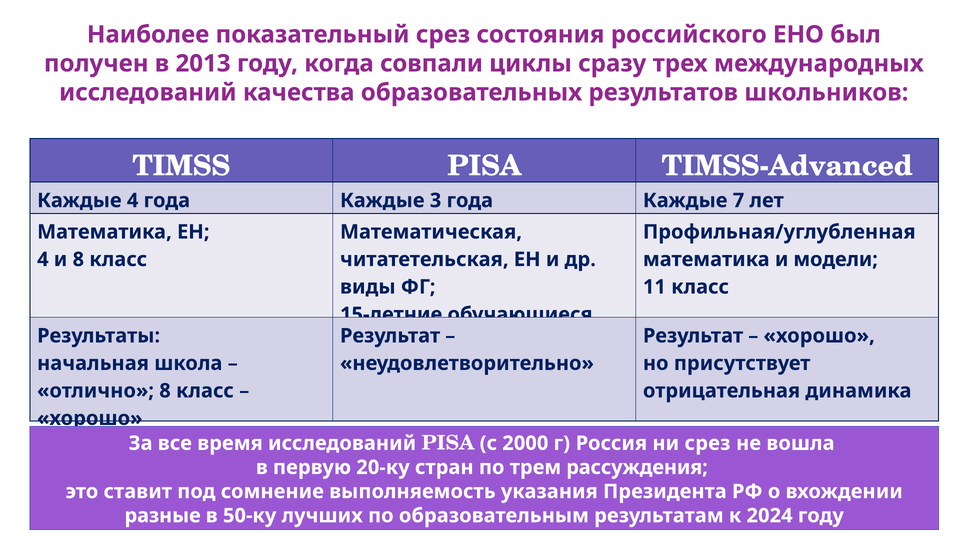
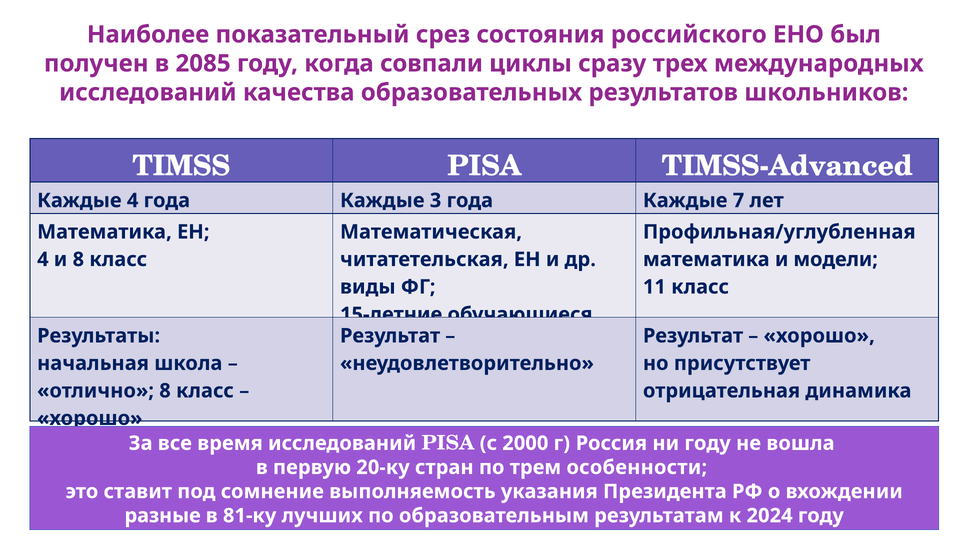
2013: 2013 -> 2085
ни срез: срез -> году
рассуждения: рассуждения -> особенности
50-ку: 50-ку -> 81-ку
